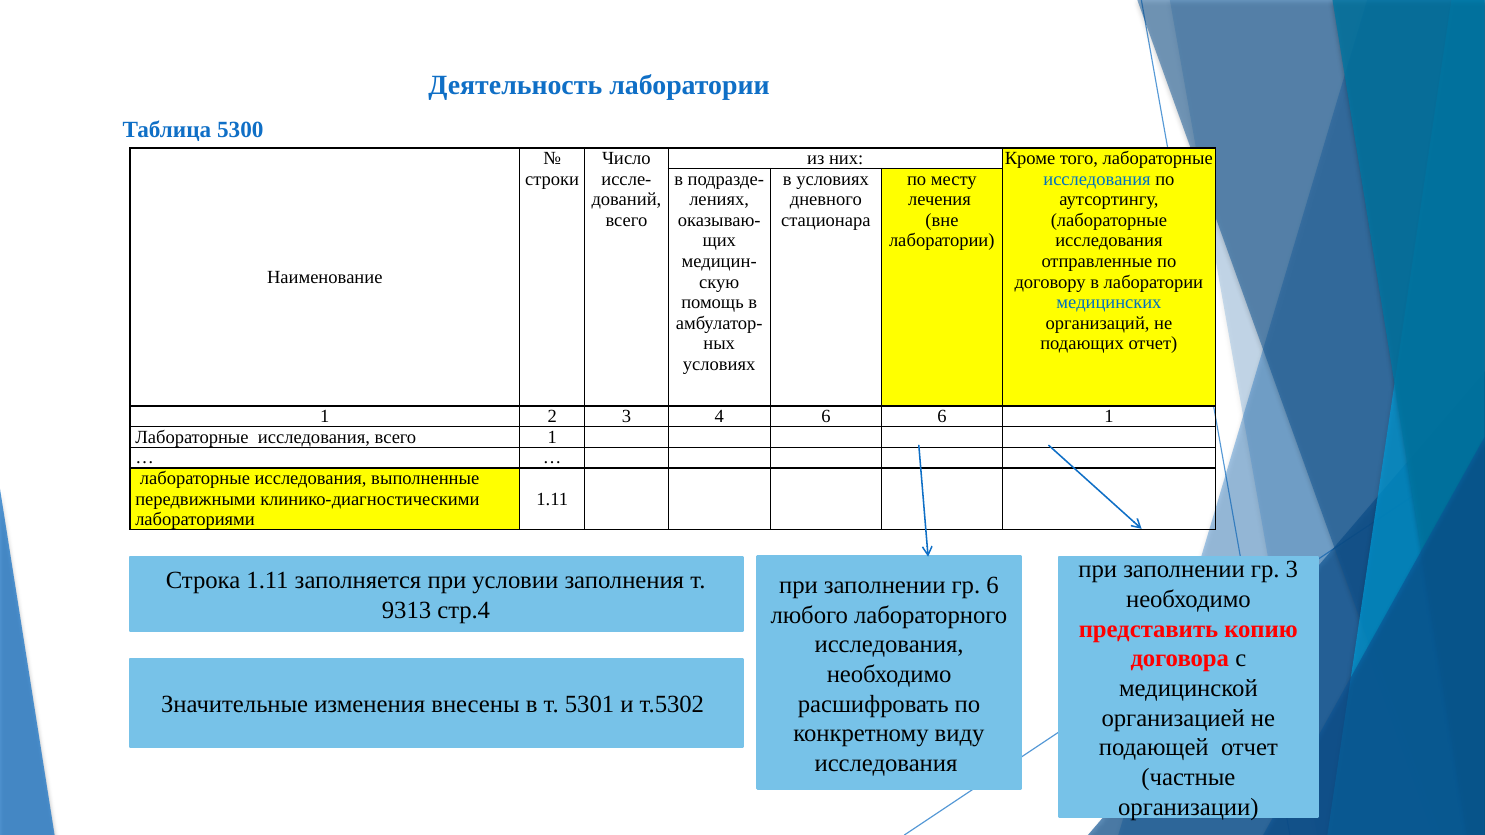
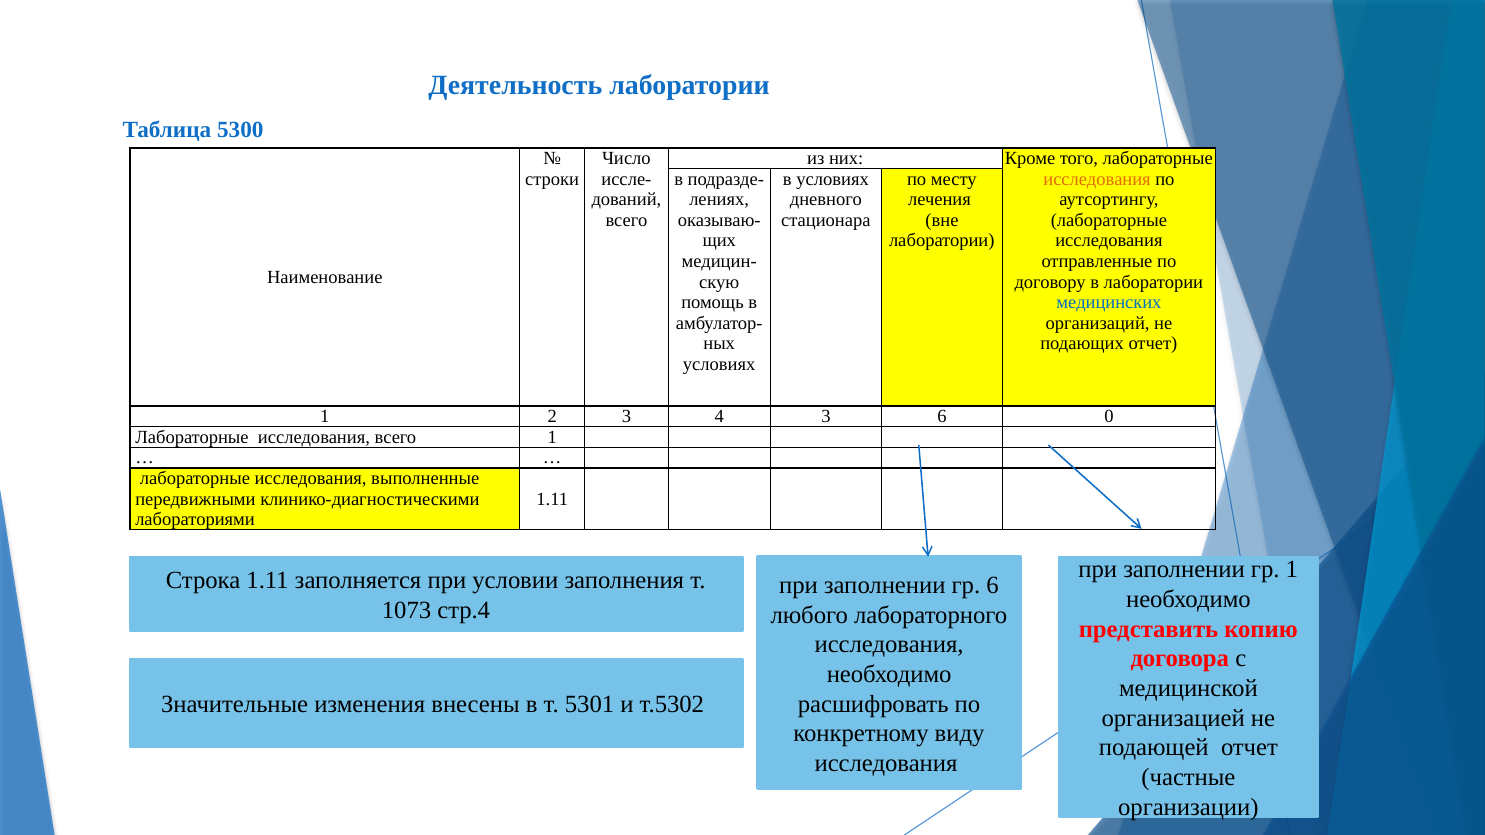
исследования at (1097, 179) colour: blue -> orange
4 6: 6 -> 3
6 1: 1 -> 0
гр 3: 3 -> 1
9313: 9313 -> 1073
